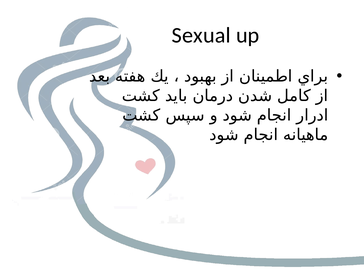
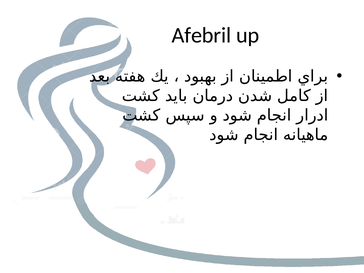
Sexual: Sexual -> Afebril
